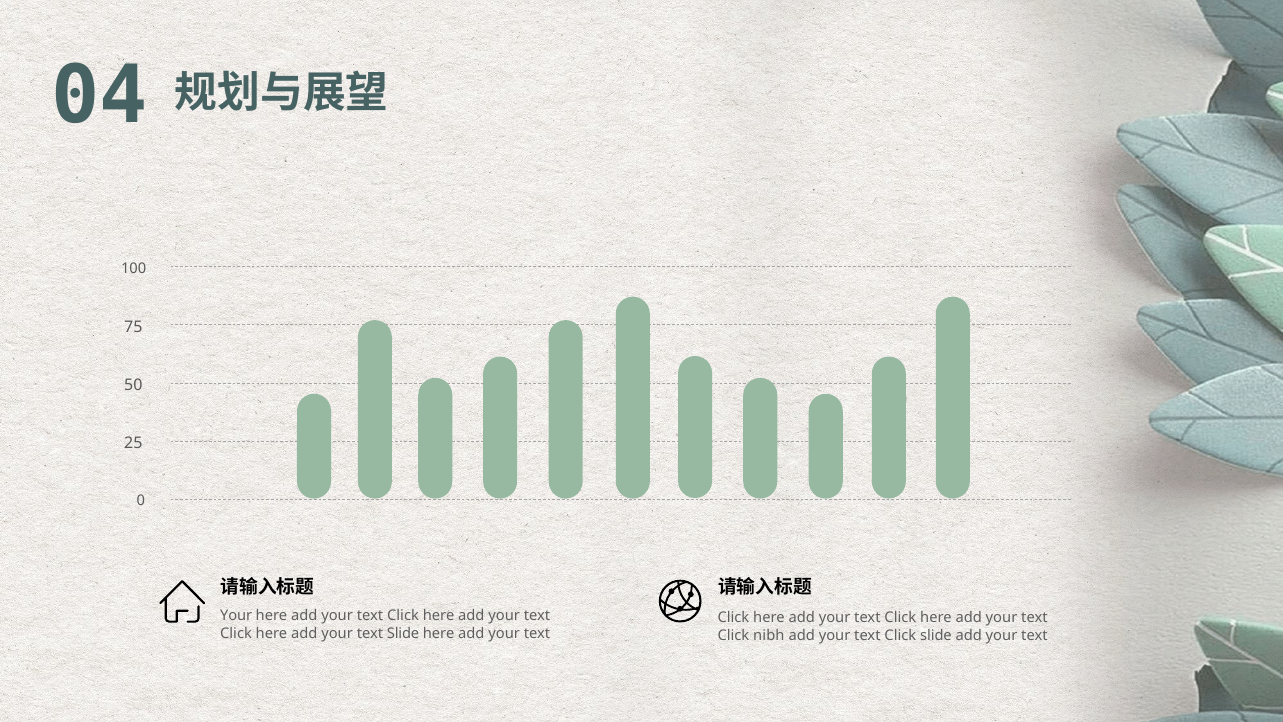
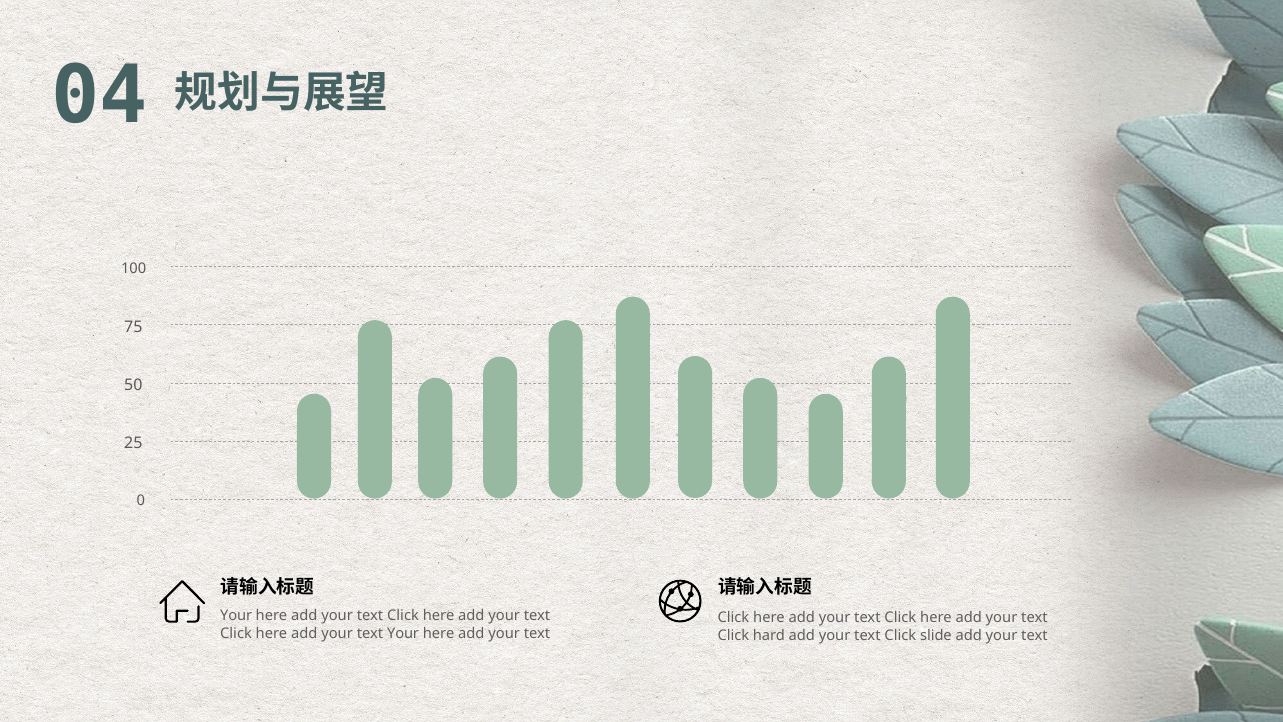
text Slide: Slide -> Your
nibh: nibh -> hard
